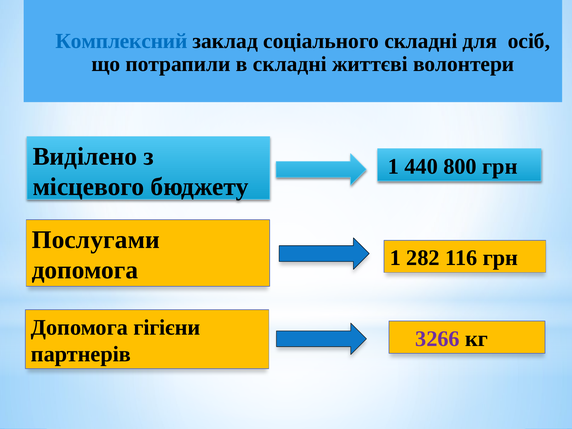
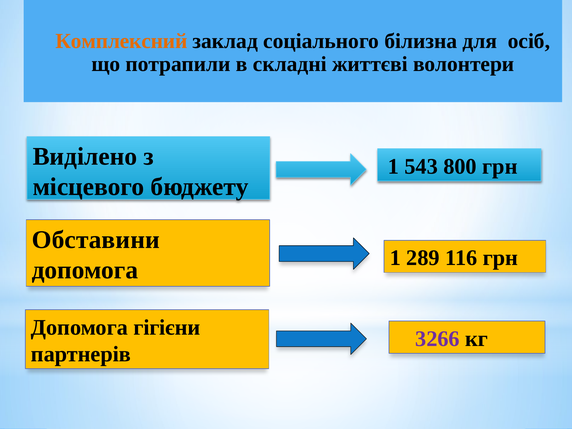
Комплексний colour: blue -> orange
соціального складні: складні -> білизна
440: 440 -> 543
Послугами: Послугами -> Обставини
282: 282 -> 289
